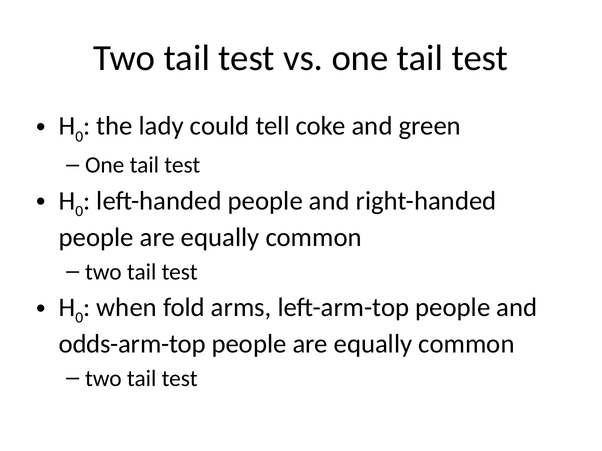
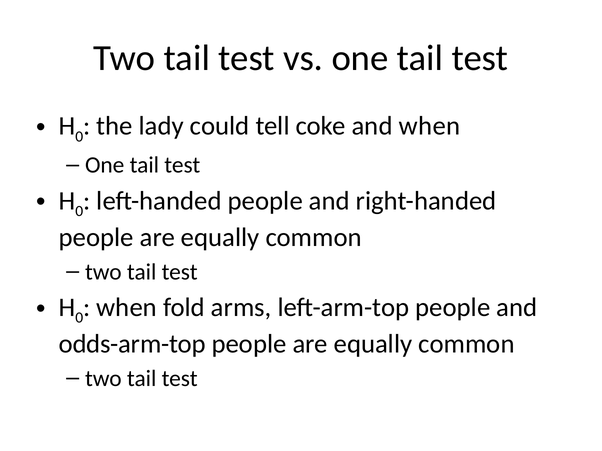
and green: green -> when
